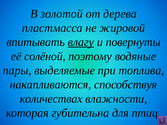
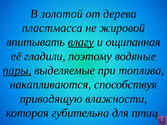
повернуты: повернуты -> ощипанная
солёной: солёной -> гладили
пары underline: none -> present
количествах: количествах -> приводящую
